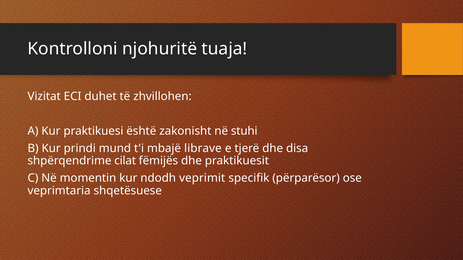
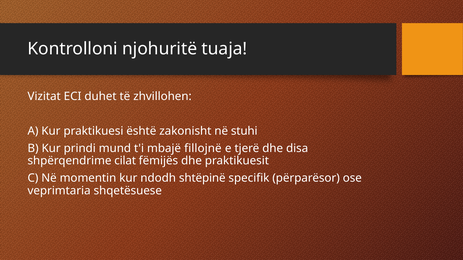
librave: librave -> fillojnë
veprimit: veprimit -> shtëpinë
